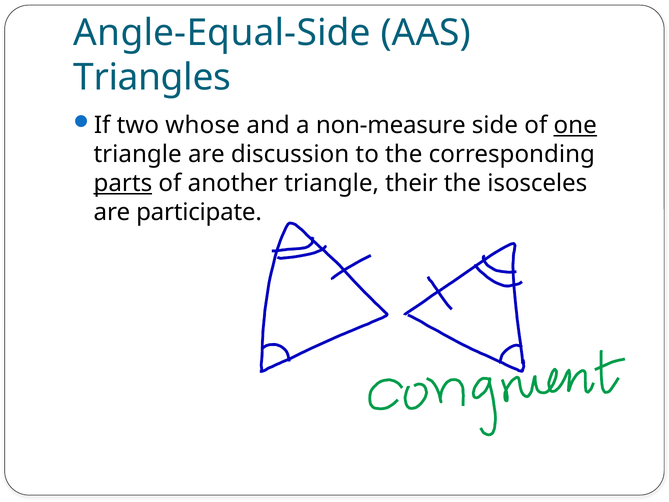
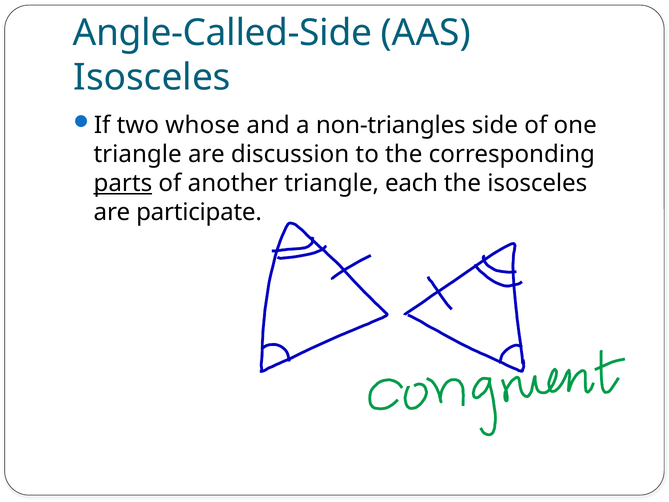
Angle-Equal-Side: Angle-Equal-Side -> Angle-Called-Side
Triangles at (152, 77): Triangles -> Isosceles
non-measure: non-measure -> non-triangles
one underline: present -> none
their: their -> each
